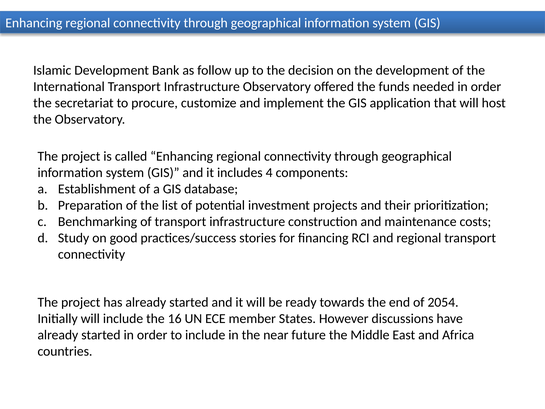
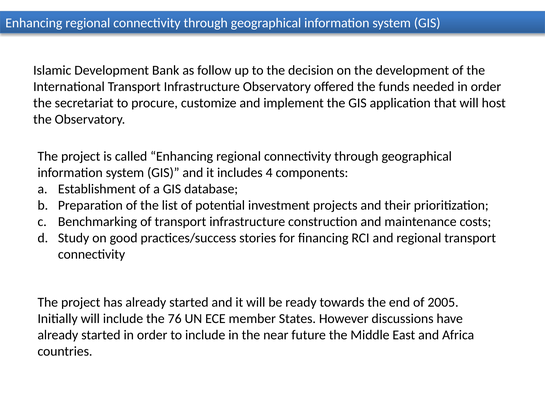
2054: 2054 -> 2005
16: 16 -> 76
